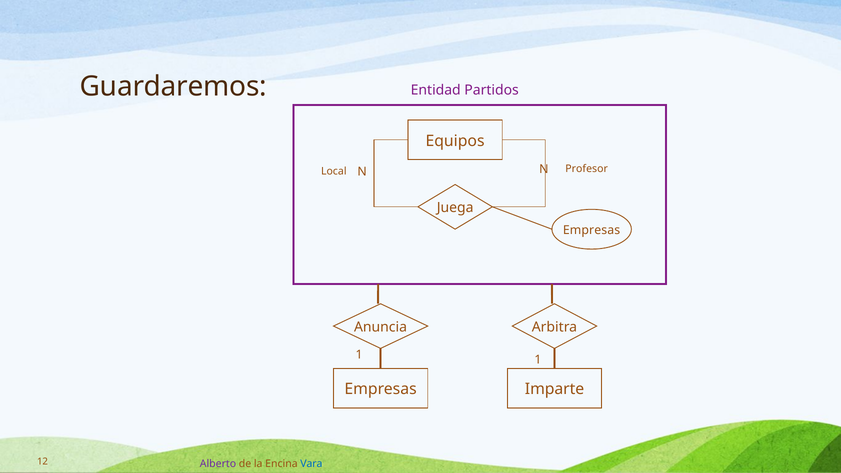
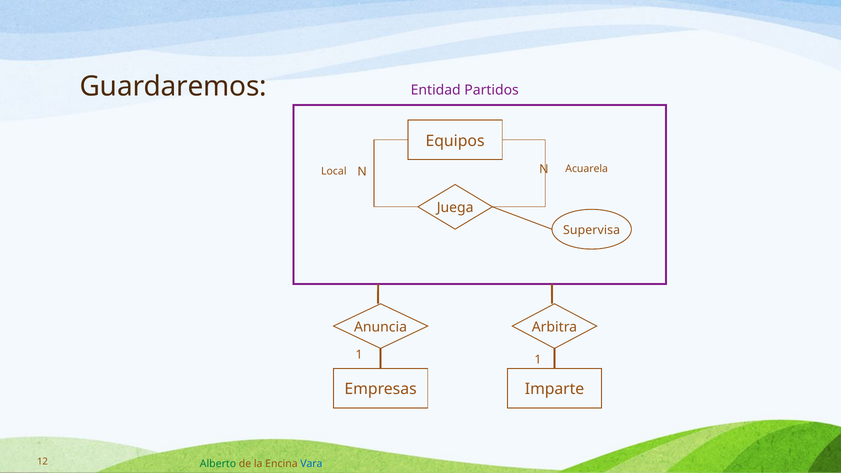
Profesor: Profesor -> Acuarela
Empresas at (592, 230): Empresas -> Supervisa
Alberto colour: purple -> green
